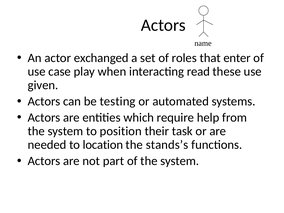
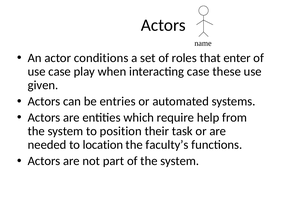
exchanged: exchanged -> conditions
interacting read: read -> case
testing: testing -> entries
stands’s: stands’s -> faculty’s
